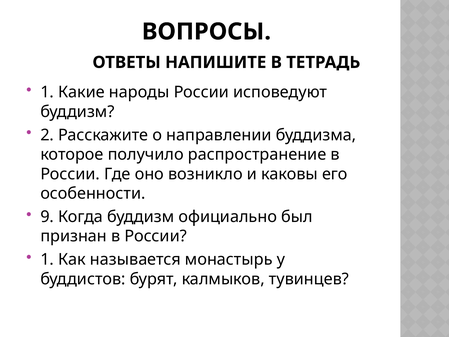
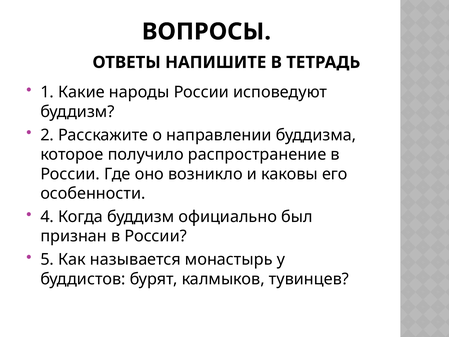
9: 9 -> 4
1 at (47, 259): 1 -> 5
